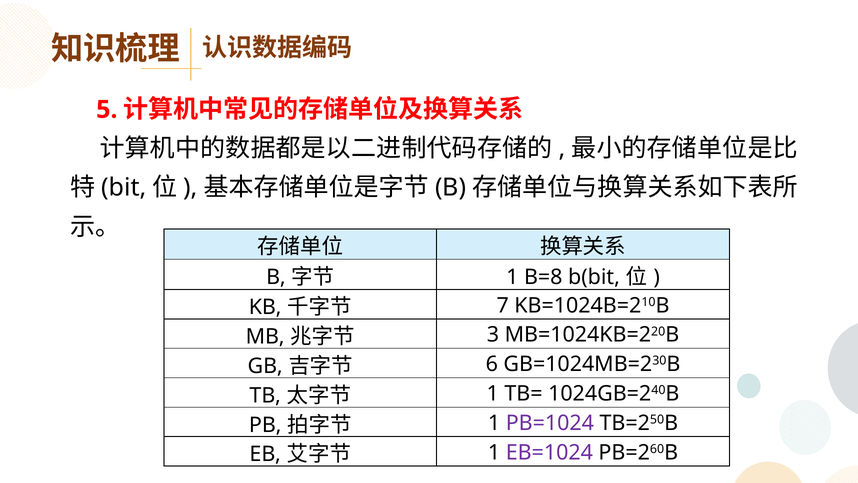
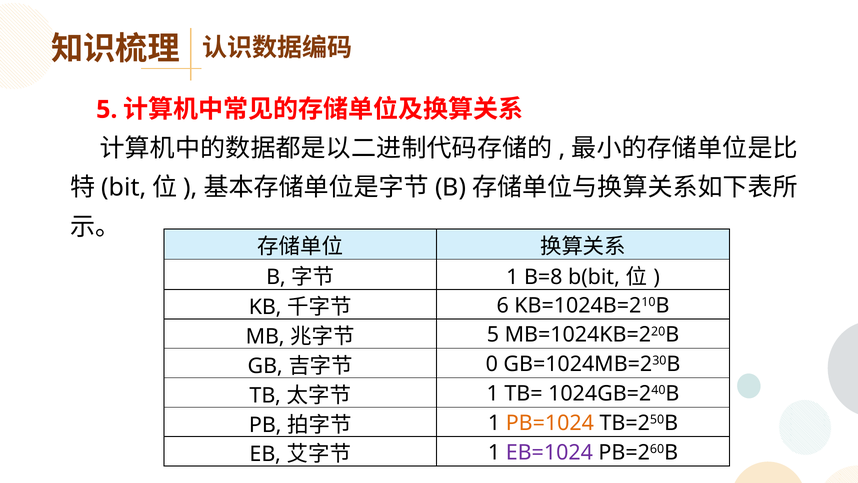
7: 7 -> 6
3 at (493, 335): 3 -> 5
6: 6 -> 0
PB=1024 colour: purple -> orange
